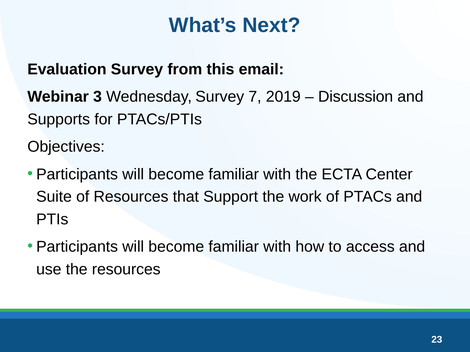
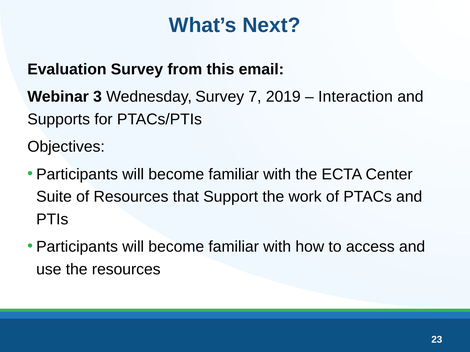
Discussion: Discussion -> Interaction
